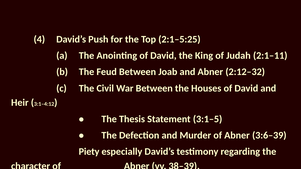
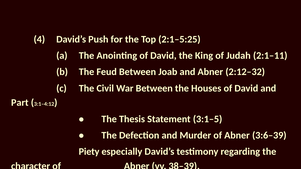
Heir: Heir -> Part
